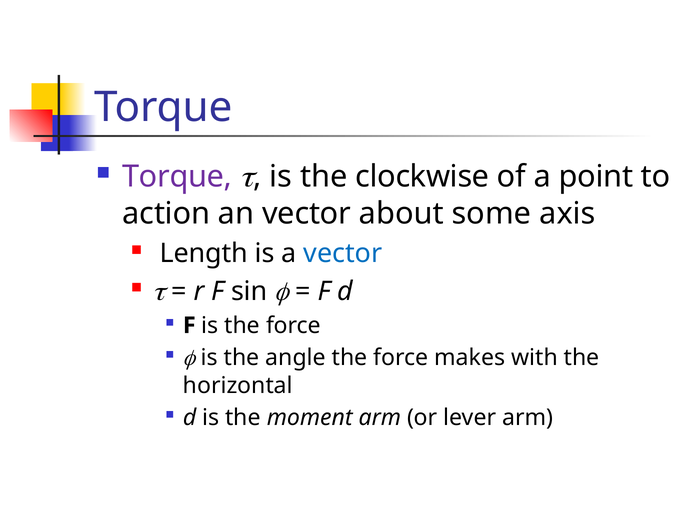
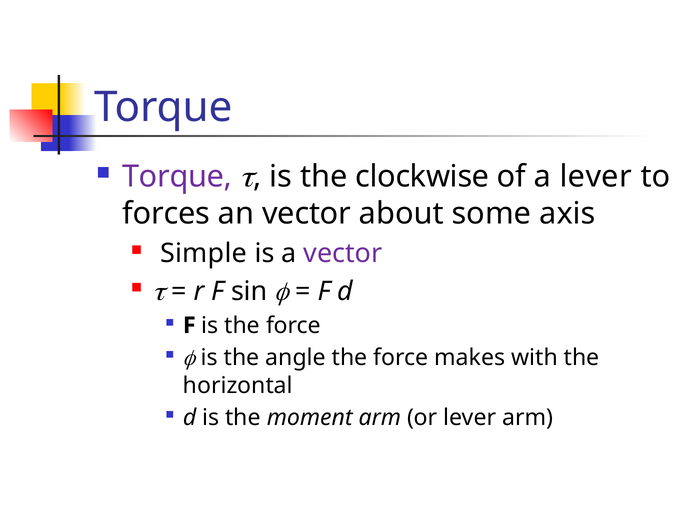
a point: point -> lever
action: action -> forces
Length: Length -> Simple
vector at (343, 253) colour: blue -> purple
